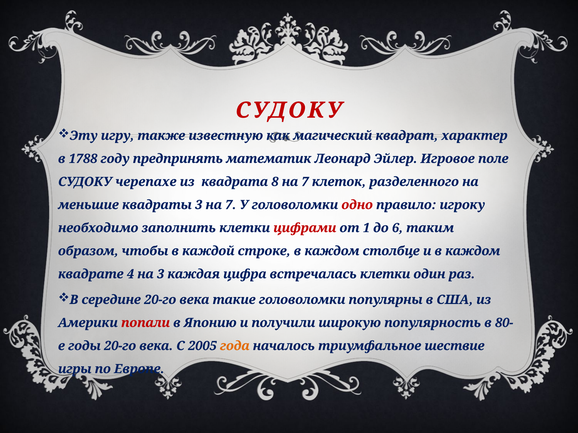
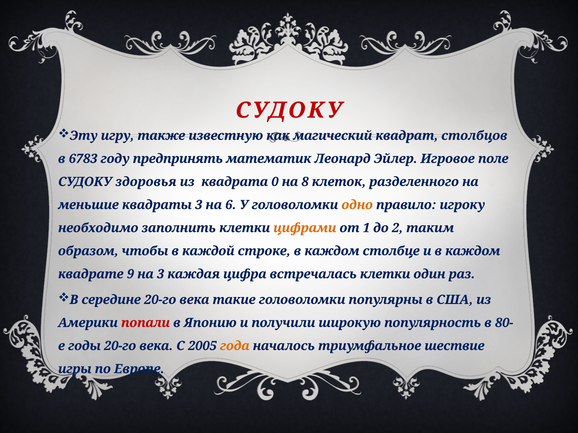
характер: характер -> столбцов
1788: 1788 -> 6783
черепахе: черепахе -> здоровья
8: 8 -> 0
7 at (305, 182): 7 -> 8
3 на 7: 7 -> 6
одно colour: red -> orange
цифрами colour: red -> orange
6: 6 -> 2
4: 4 -> 9
